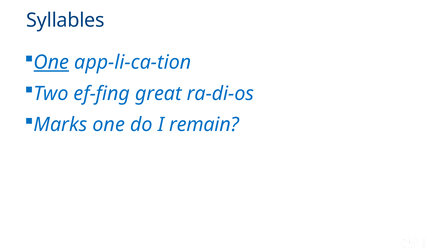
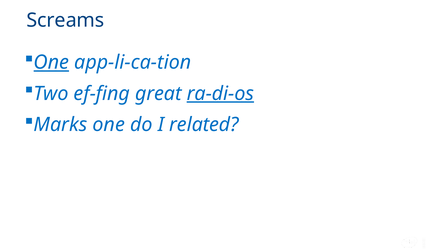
Syllables: Syllables -> Screams
ra-di-os underline: none -> present
remain: remain -> related
